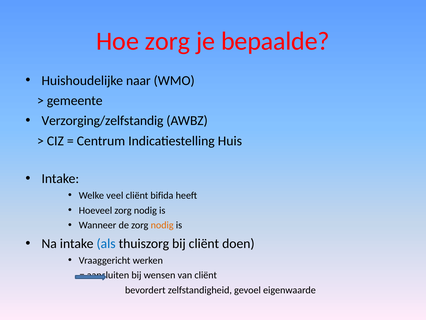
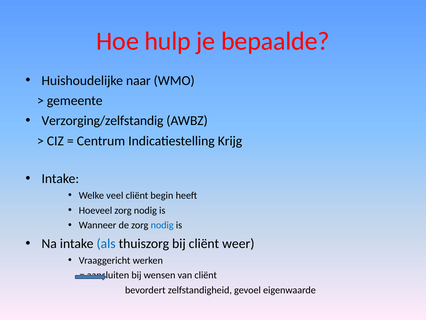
Hoe zorg: zorg -> hulp
Huis: Huis -> Krijg
bifida: bifida -> begin
nodig at (162, 225) colour: orange -> blue
doen: doen -> weer
